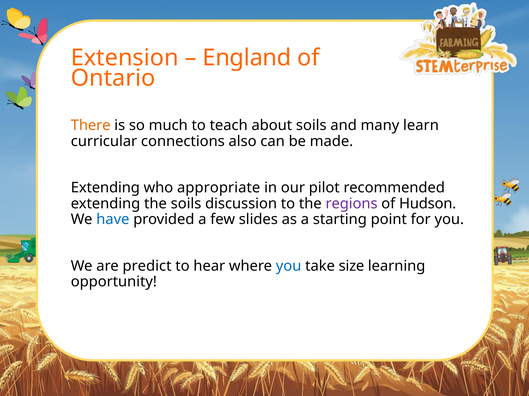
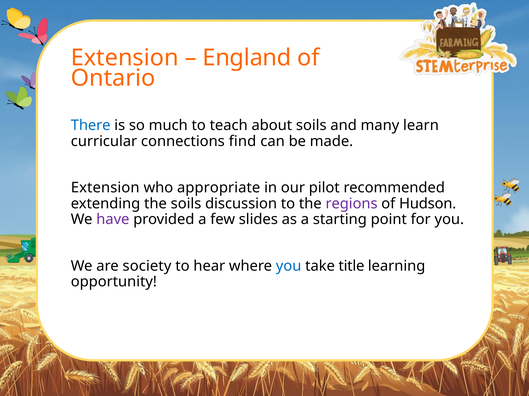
There colour: orange -> blue
also: also -> find
Extending at (105, 188): Extending -> Extension
have colour: blue -> purple
predict: predict -> society
size: size -> title
